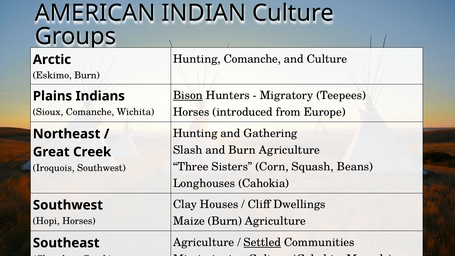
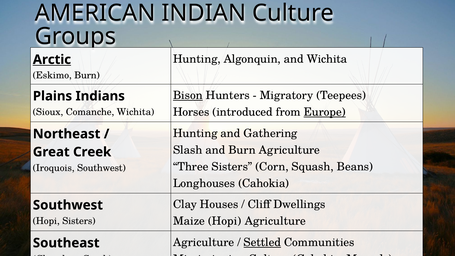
Hunting Comanche: Comanche -> Algonquin
and Culture: Culture -> Wichita
Arctic underline: none -> present
Europe underline: none -> present
Maize Burn: Burn -> Hopi
Hopi Horses: Horses -> Sisters
